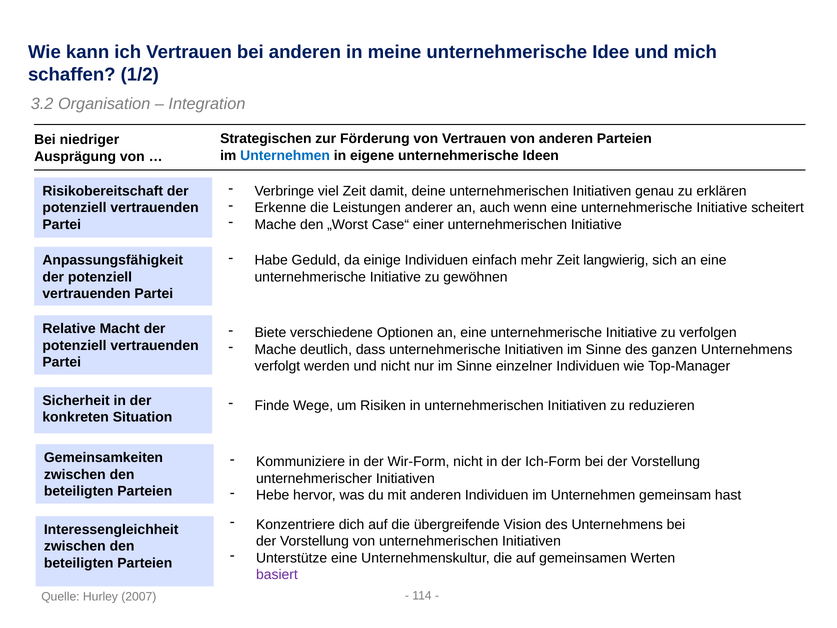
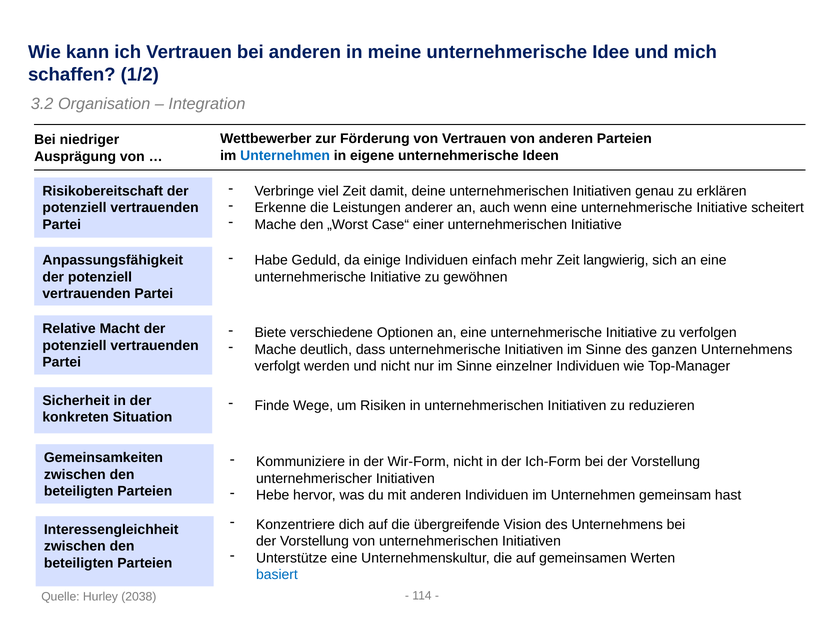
Strategischen: Strategischen -> Wettbewerber
basiert colour: purple -> blue
2007: 2007 -> 2038
